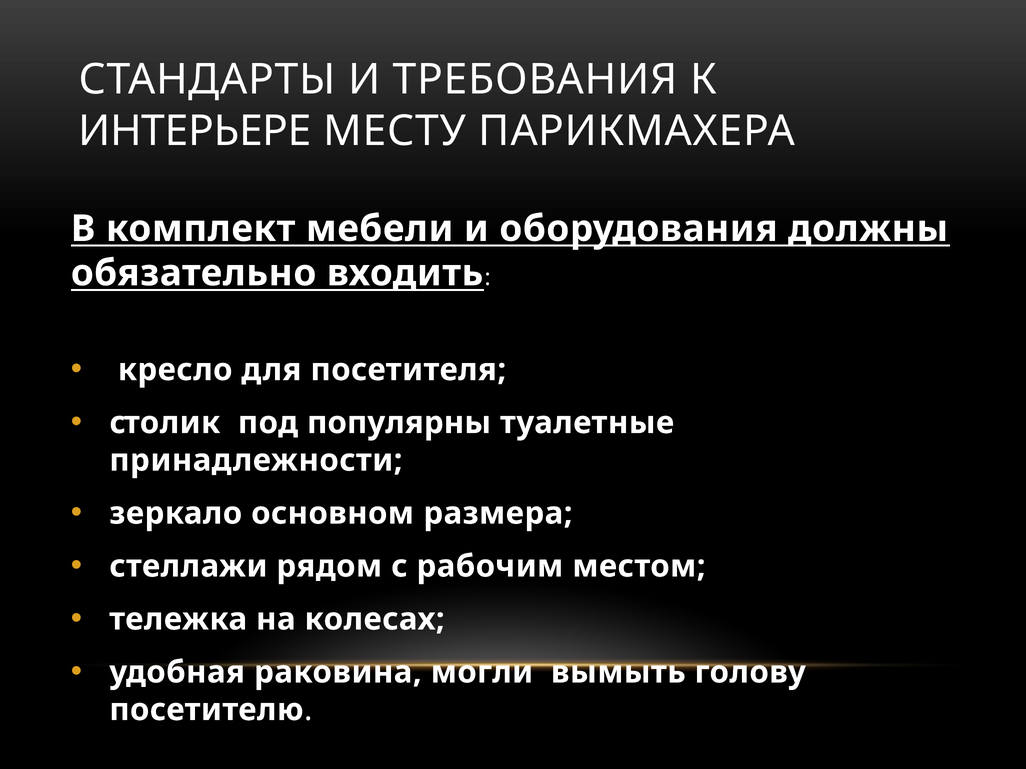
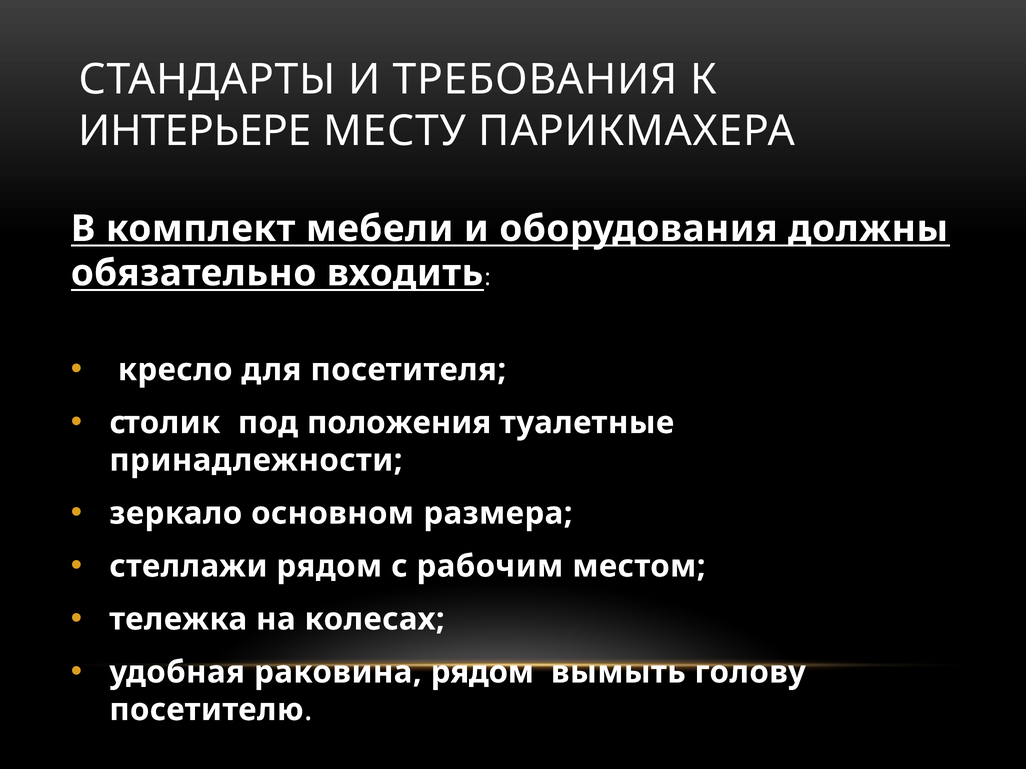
популярны: популярны -> положения
раковина могли: могли -> рядом
